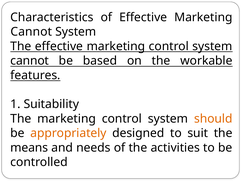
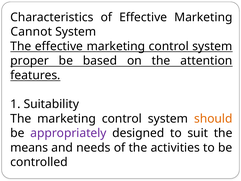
cannot at (30, 61): cannot -> proper
workable: workable -> attention
appropriately colour: orange -> purple
